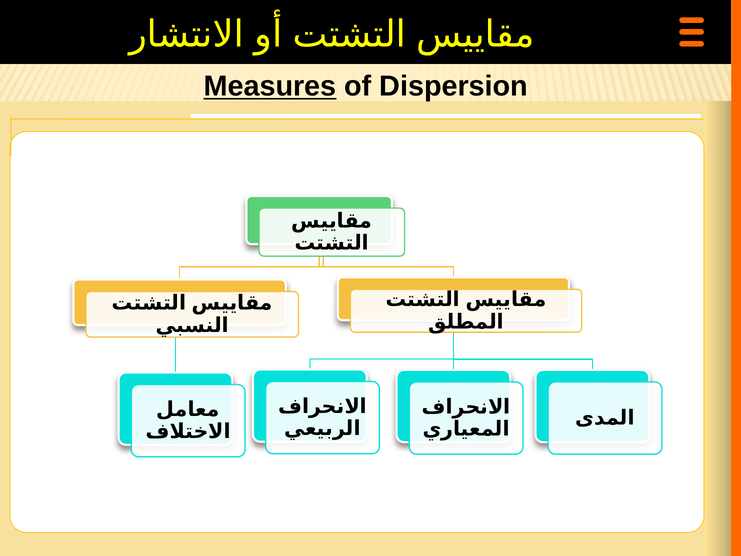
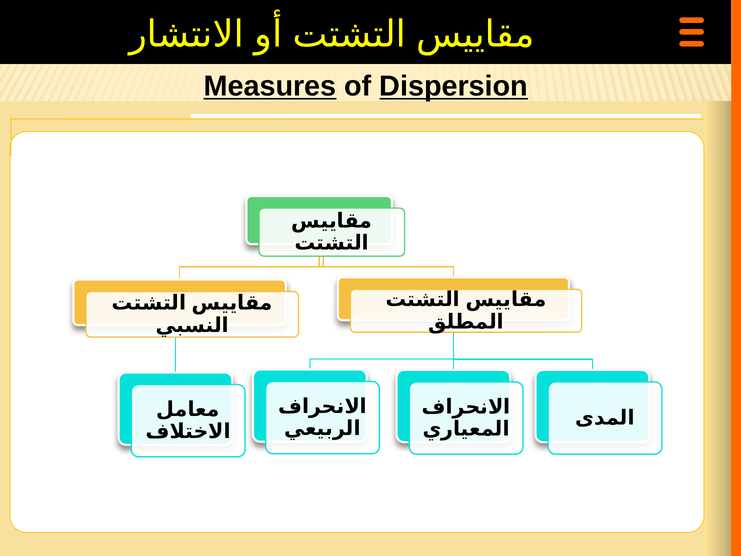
Dispersion underline: none -> present
